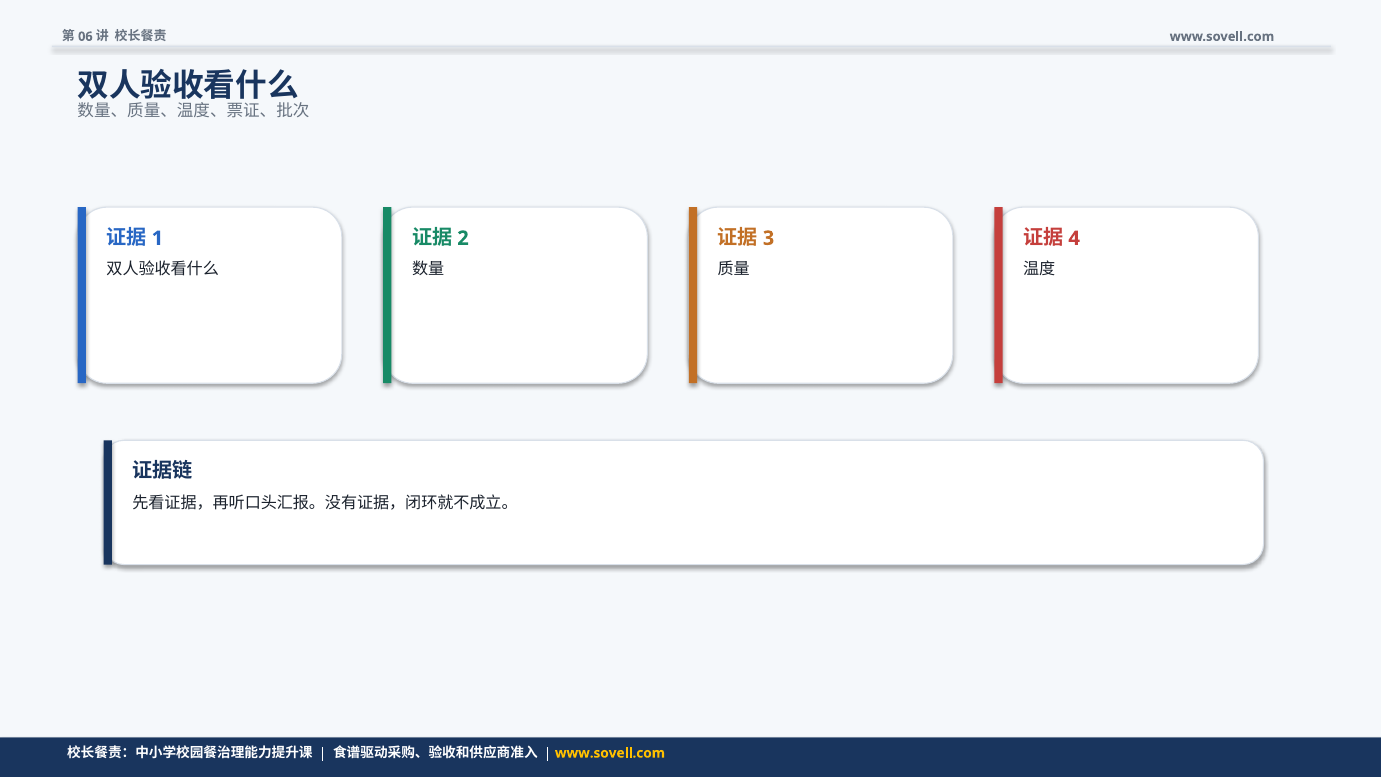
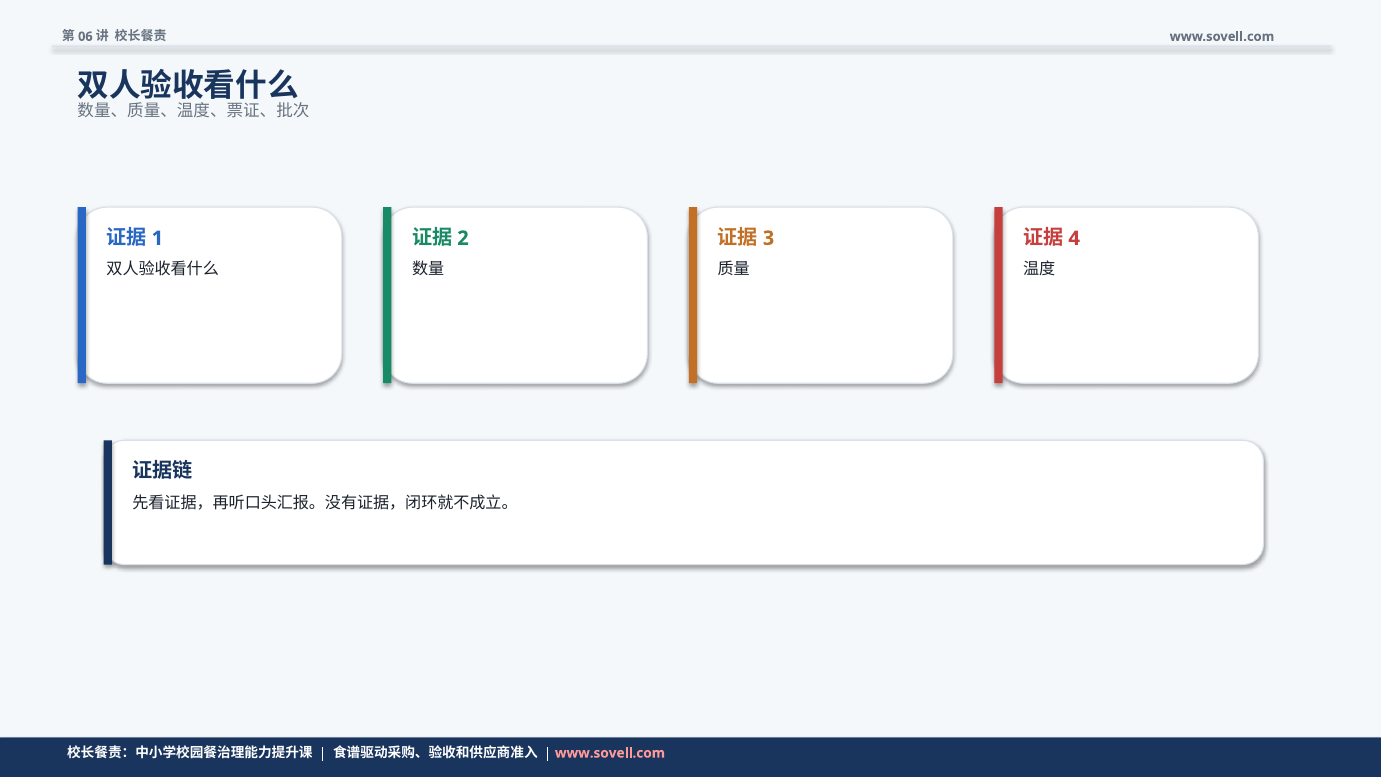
www.sovell.com at (610, 753) colour: yellow -> pink
